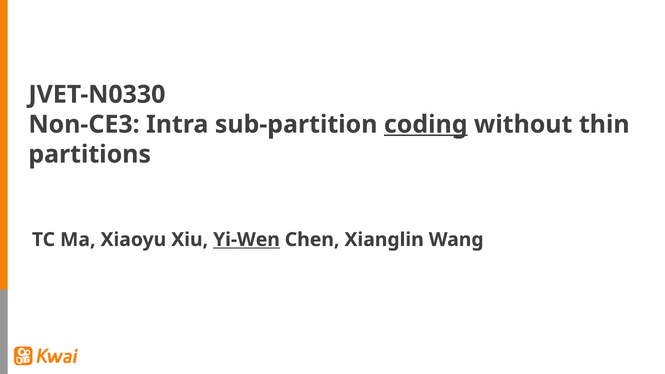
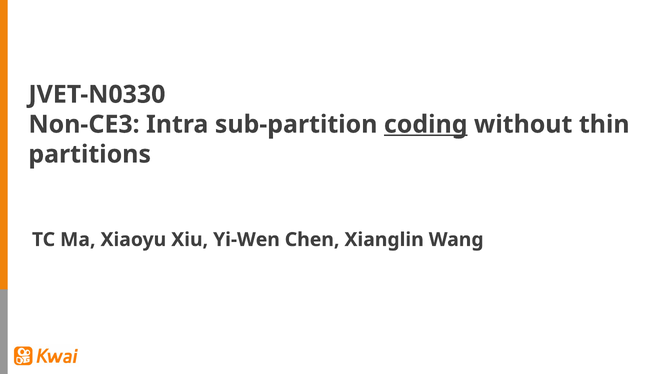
Yi-Wen underline: present -> none
